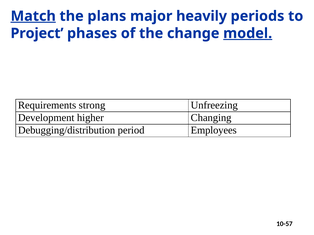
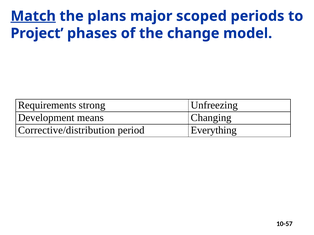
heavily: heavily -> scoped
model underline: present -> none
higher: higher -> means
Debugging/distribution: Debugging/distribution -> Corrective/distribution
Employees: Employees -> Everything
